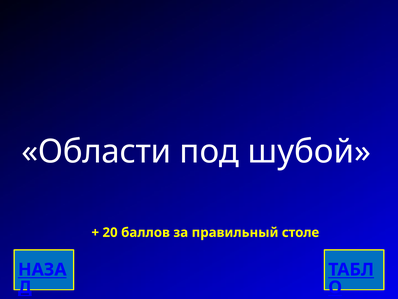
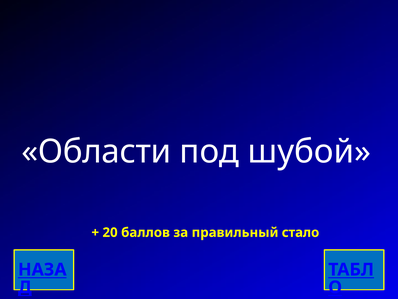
столе: столе -> стало
